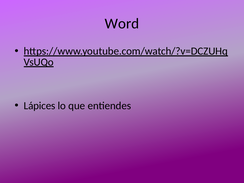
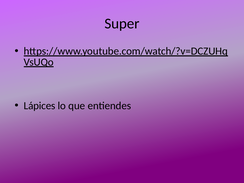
Word: Word -> Super
